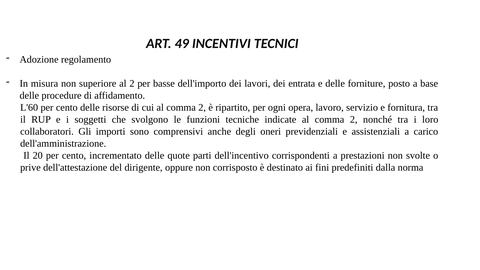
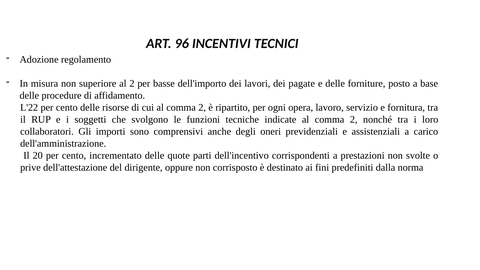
49: 49 -> 96
entrata: entrata -> pagate
L'60: L'60 -> L'22
